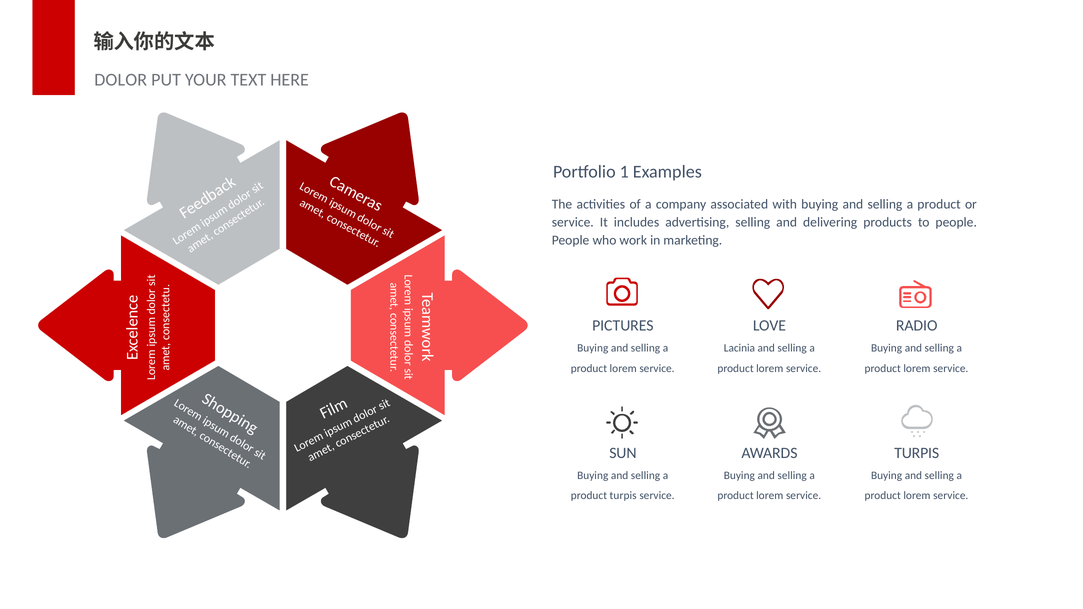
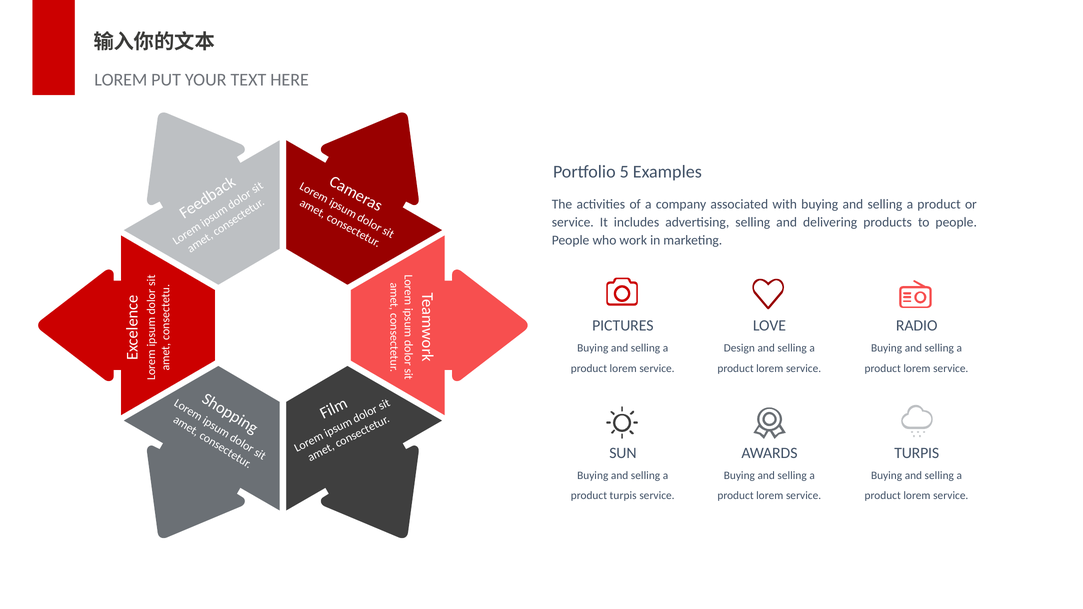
DOLOR at (121, 80): DOLOR -> LOREM
1: 1 -> 5
Lacinia: Lacinia -> Design
